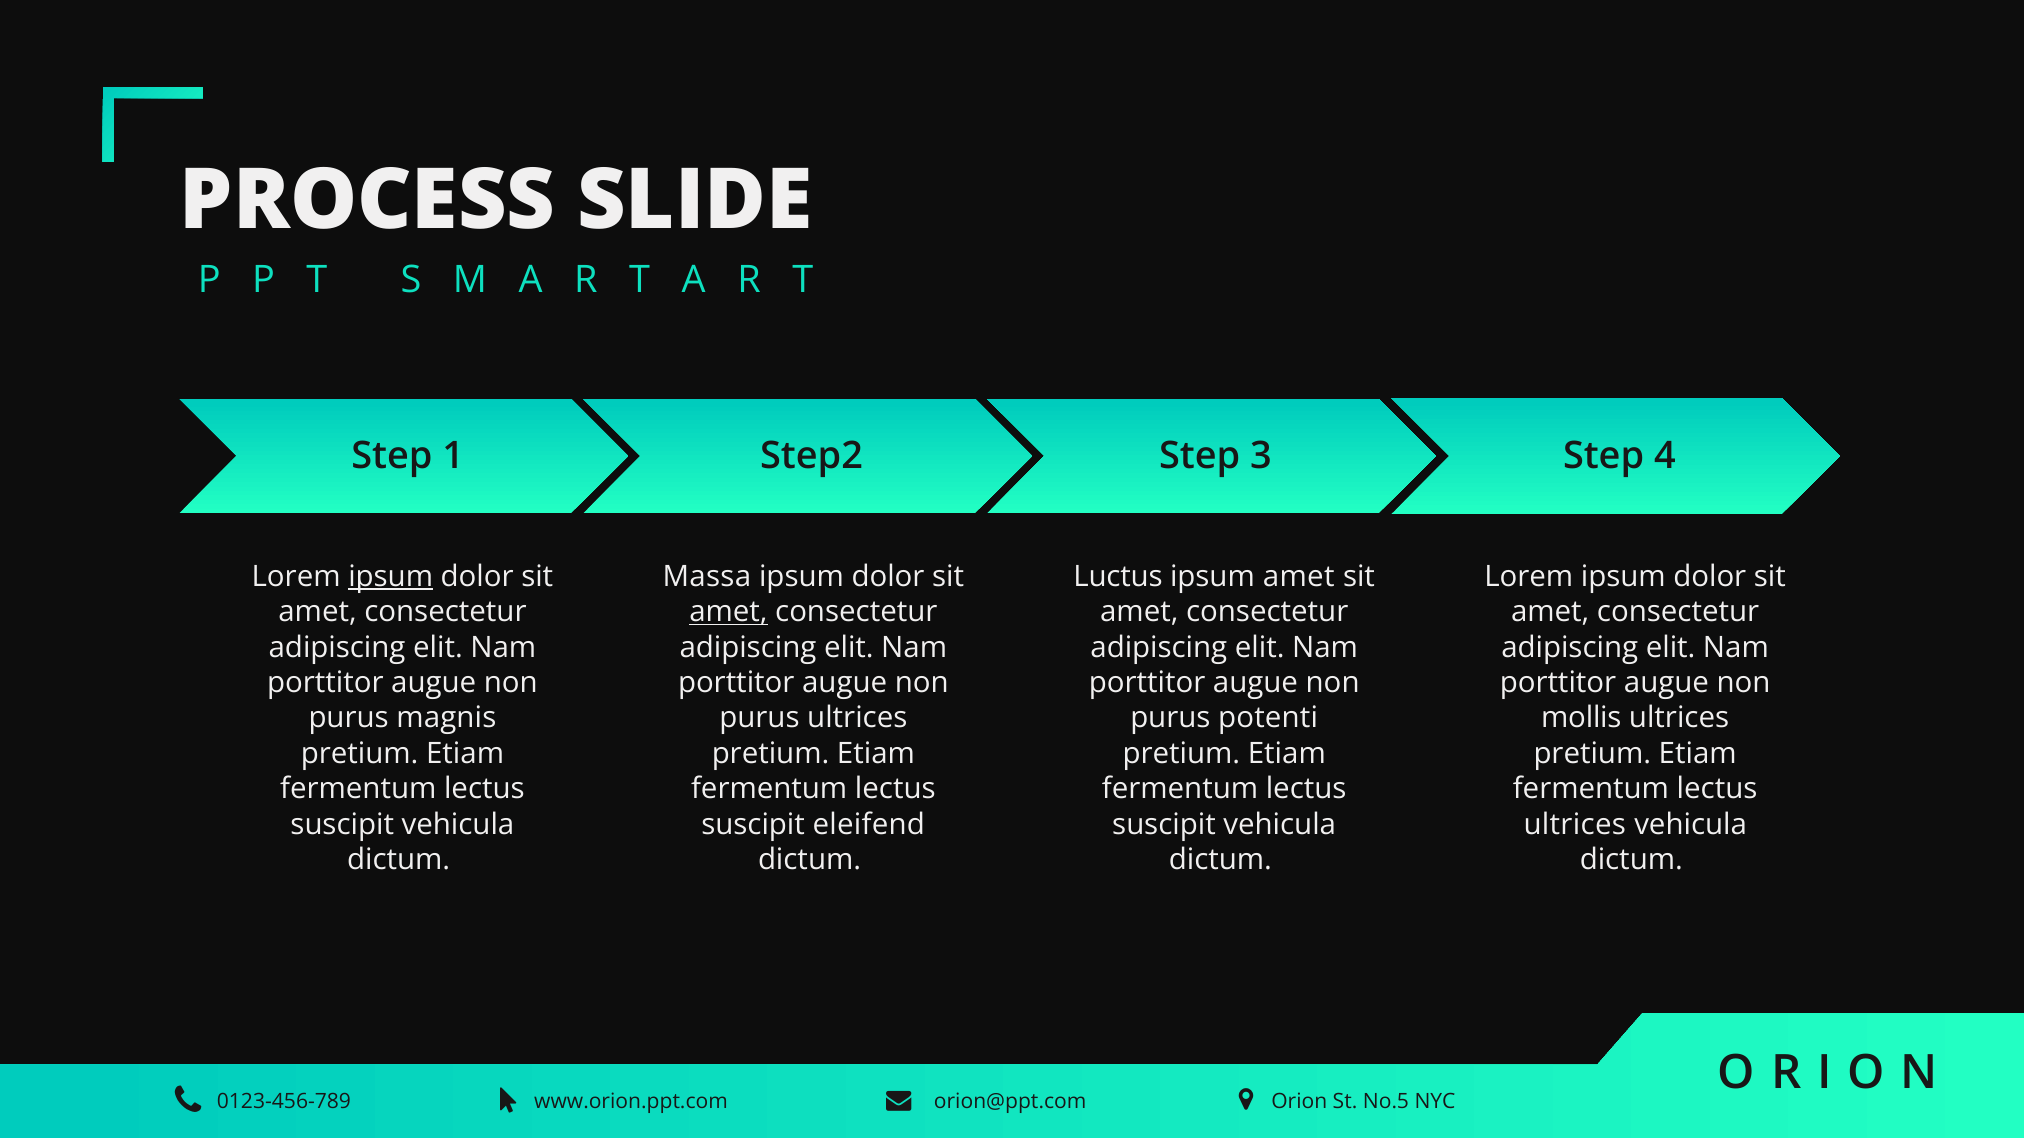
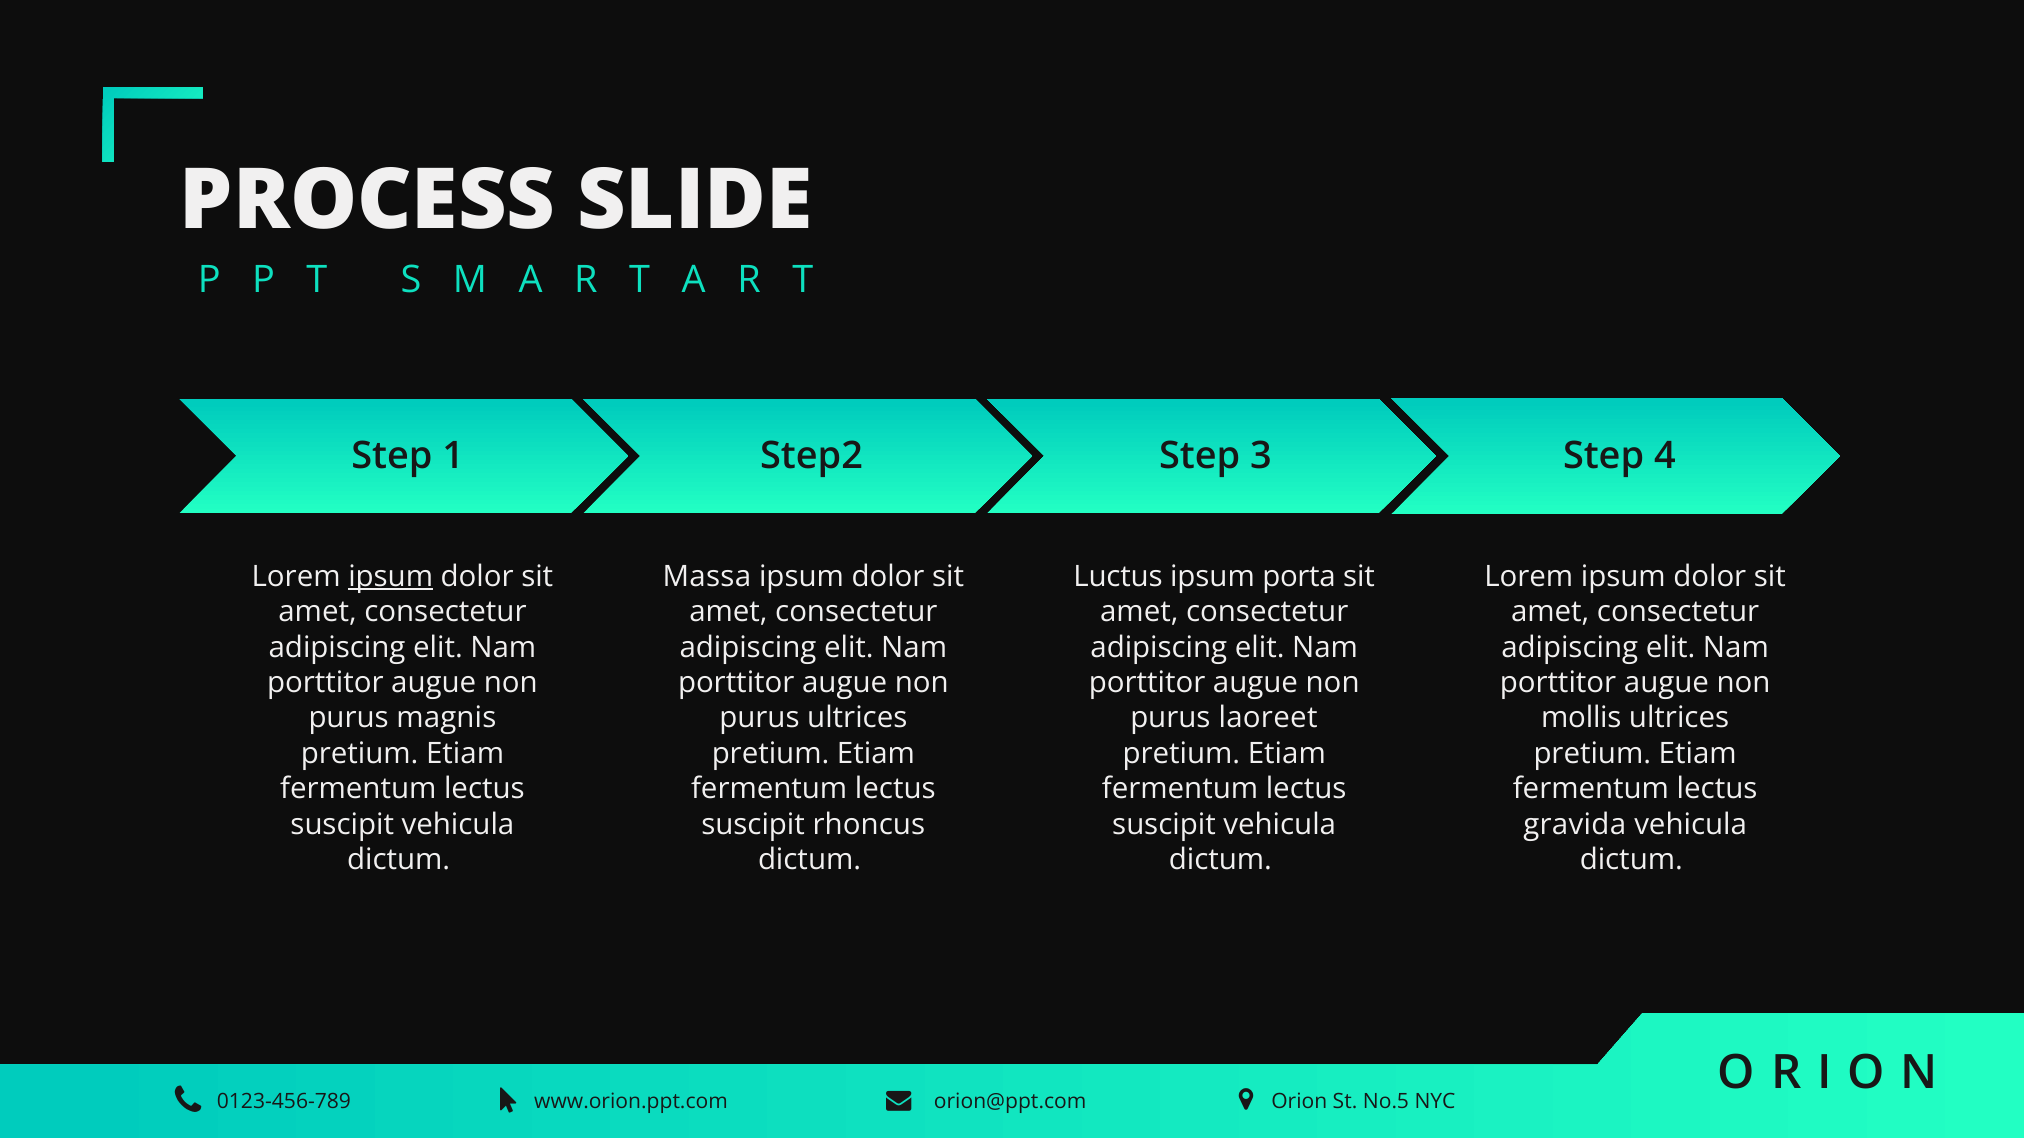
ipsum amet: amet -> porta
amet at (728, 612) underline: present -> none
potenti: potenti -> laoreet
eleifend: eleifend -> rhoncus
ultrices at (1575, 825): ultrices -> gravida
